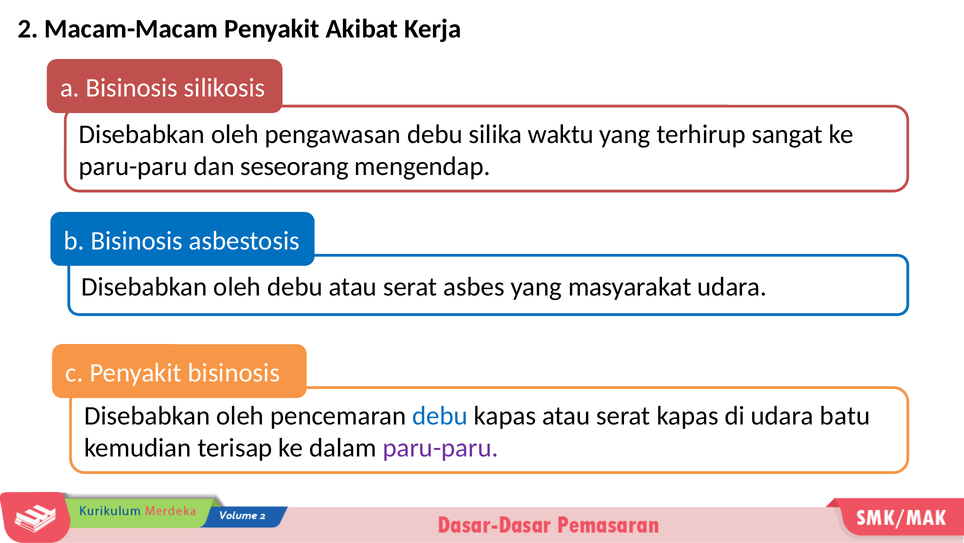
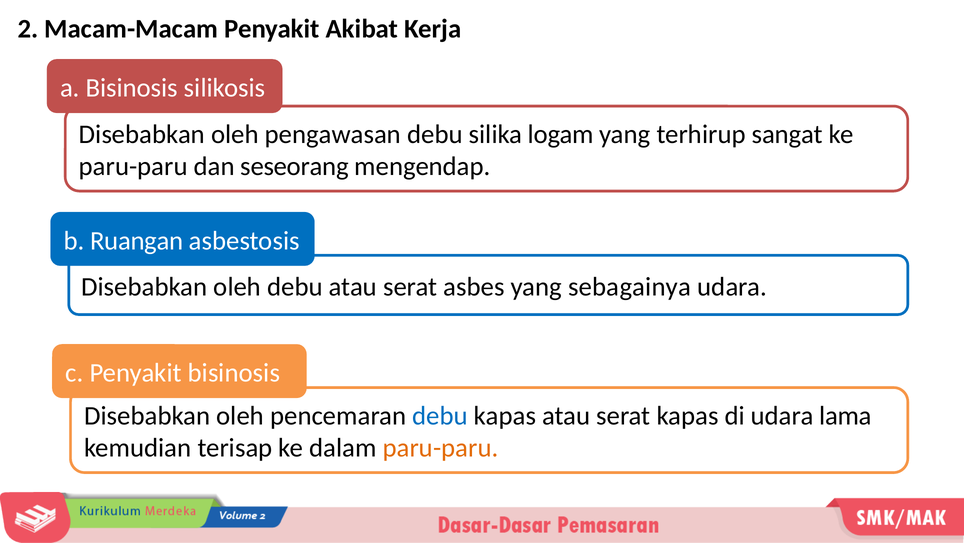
waktu: waktu -> logam
b Bisinosis: Bisinosis -> Ruangan
masyarakat: masyarakat -> sebagainya
batu: batu -> lama
paru-paru at (441, 447) colour: purple -> orange
